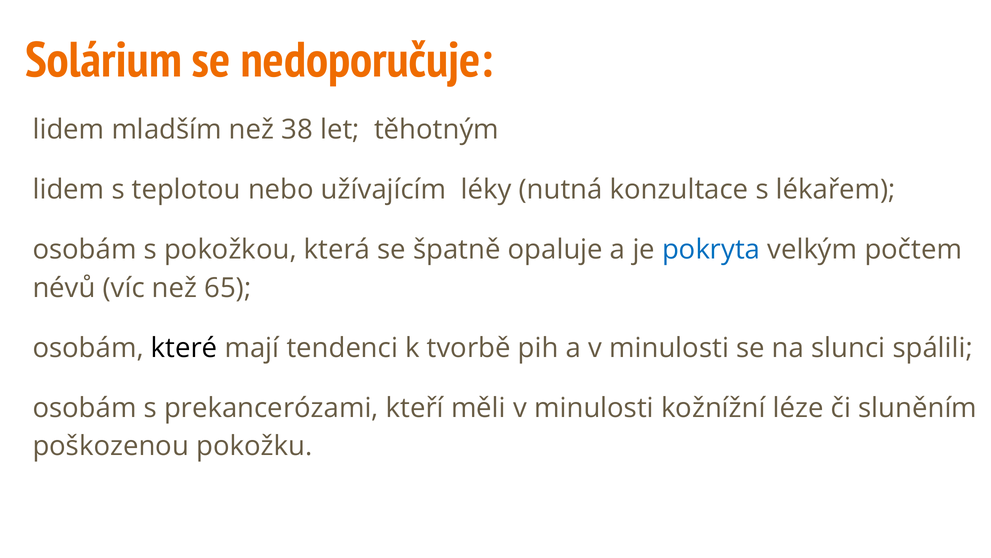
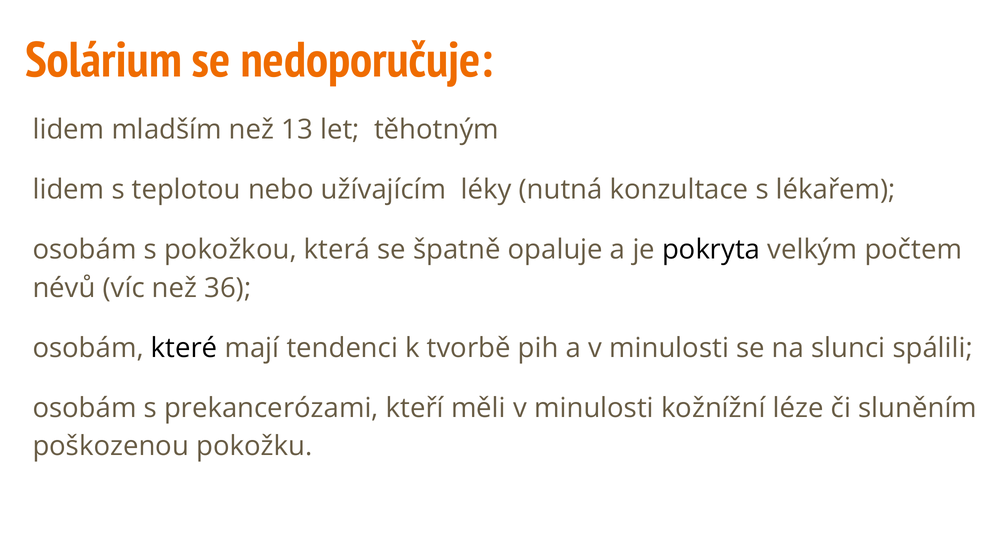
38: 38 -> 13
pokryta colour: blue -> black
65: 65 -> 36
